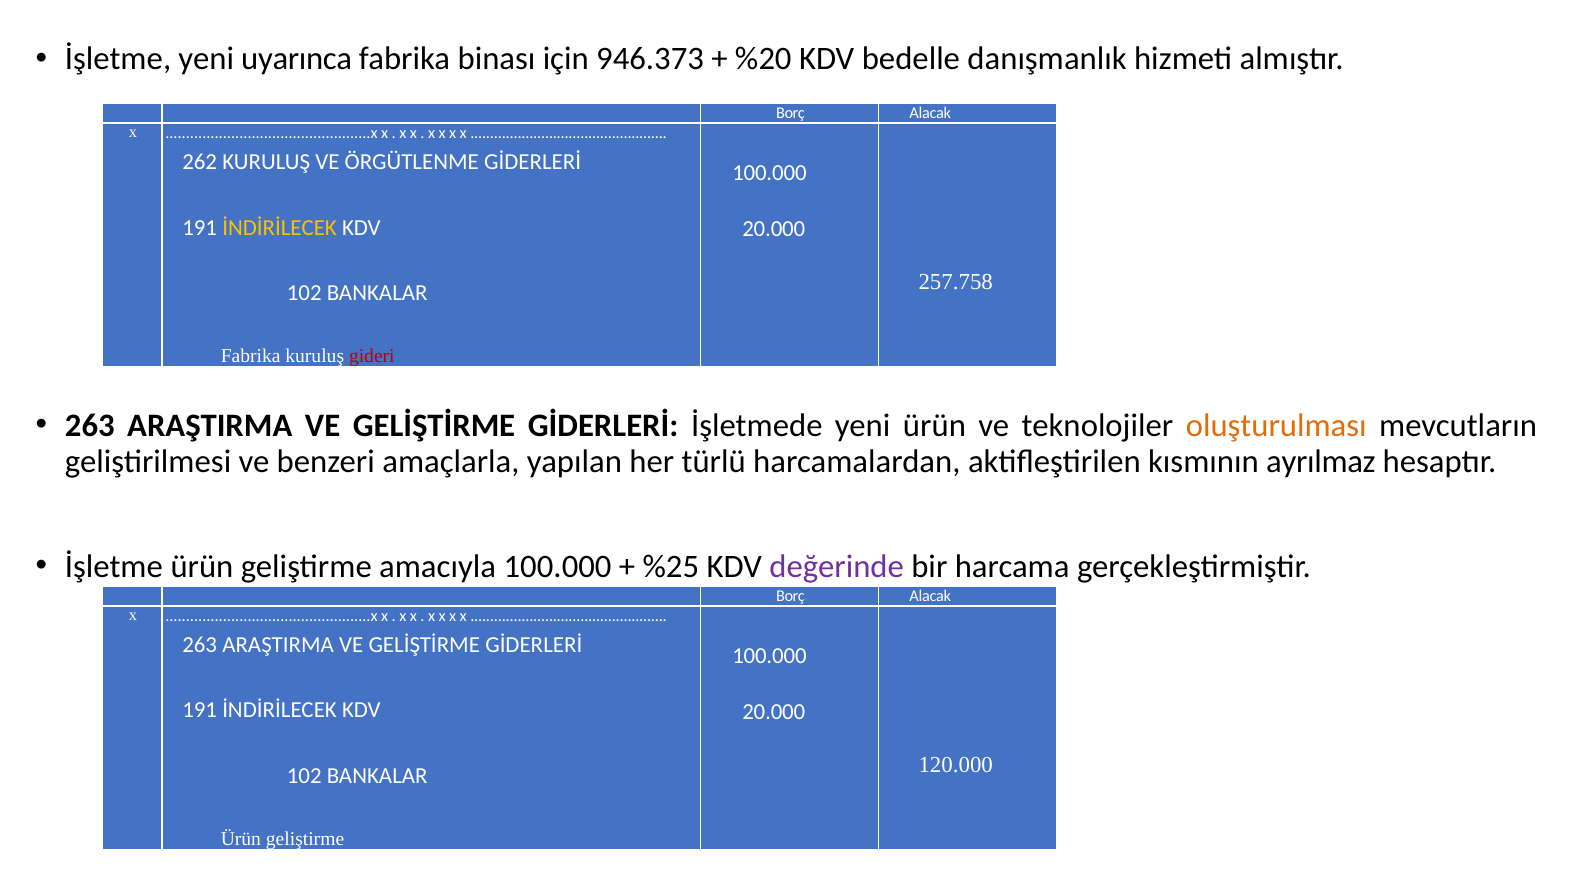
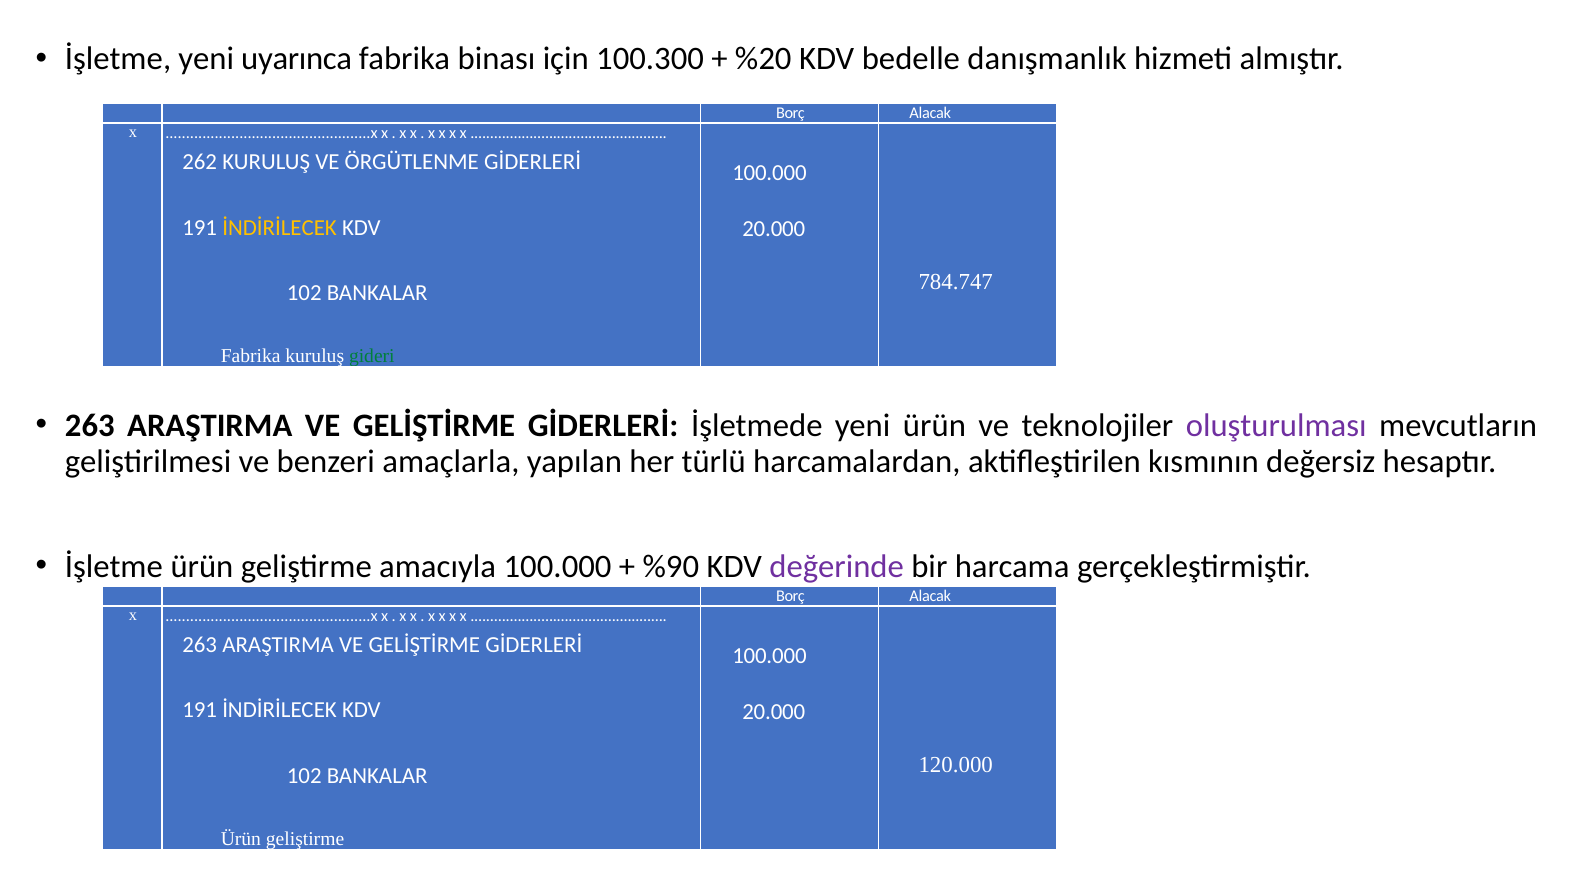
946.373: 946.373 -> 100.300
257.758: 257.758 -> 784.747
gideri colour: red -> green
oluşturulması colour: orange -> purple
ayrılmaz: ayrılmaz -> değersiz
%25: %25 -> %90
